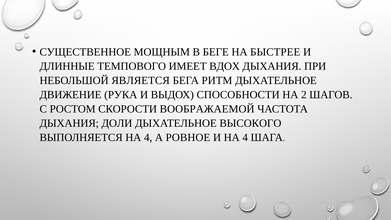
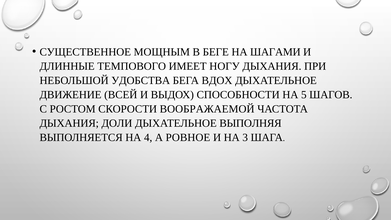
БЫСТРЕЕ: БЫСТРЕЕ -> ШАГАМИ
ВДОХ: ВДОХ -> НОГУ
ЯВЛЯЕТСЯ: ЯВЛЯЕТСЯ -> УДОБСТВА
РИТМ: РИТМ -> ВДОХ
РУКА: РУКА -> ВСЕЙ
2: 2 -> 5
ВЫСОКОГО: ВЫСОКОГО -> ВЫПОЛНЯЯ
И НА 4: 4 -> 3
